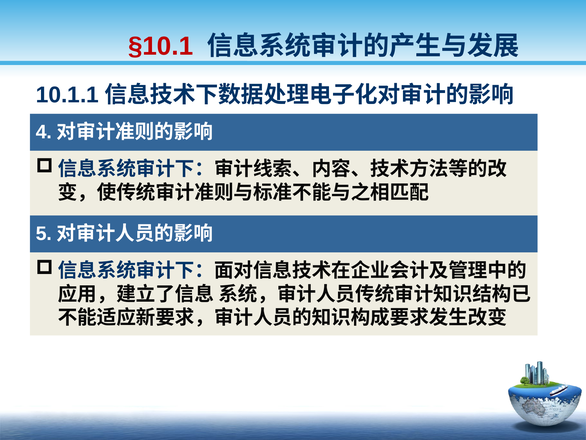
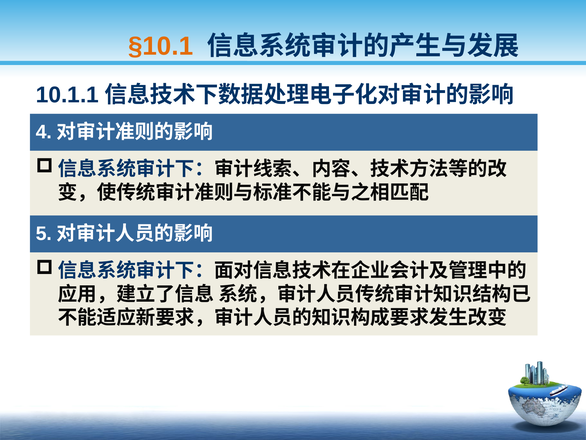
§10.1 colour: red -> orange
